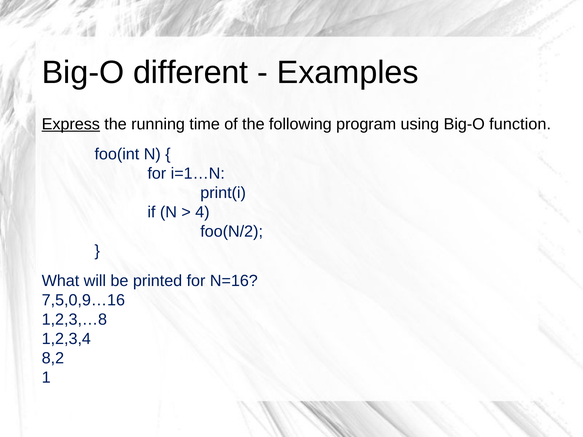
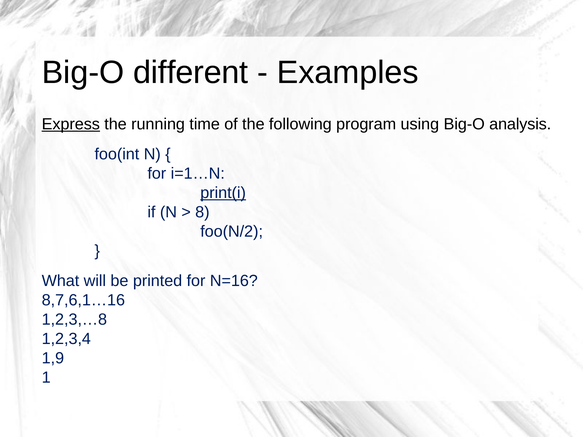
function: function -> analysis
print(i underline: none -> present
4: 4 -> 8
7,5,0,9…16: 7,5,0,9…16 -> 8,7,6,1…16
8,2: 8,2 -> 1,9
